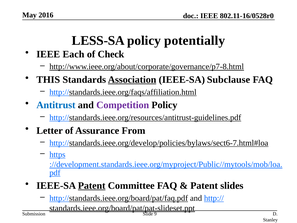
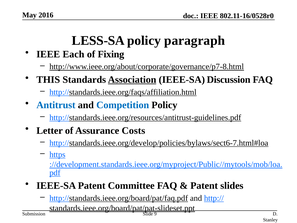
potentially: potentially -> paragraph
Check: Check -> Fixing
Subclause: Subclause -> Discussion
Competition colour: purple -> blue
From: From -> Costs
Patent at (92, 186) underline: present -> none
